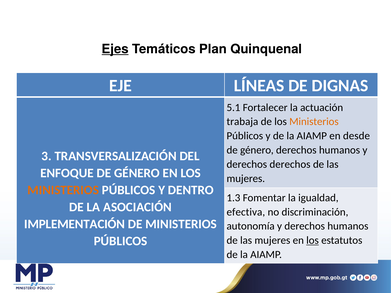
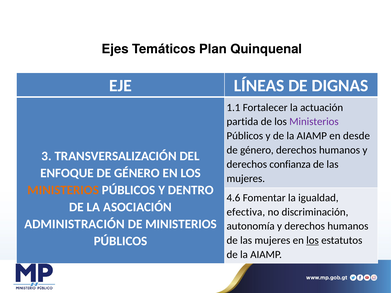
Ejes underline: present -> none
5.1: 5.1 -> 1.1
trabaja: trabaja -> partida
Ministerios at (314, 122) colour: orange -> purple
derechos derechos: derechos -> confianza
1.3: 1.3 -> 4.6
IMPLEMENTACIÓN: IMPLEMENTACIÓN -> ADMINISTRACIÓN
